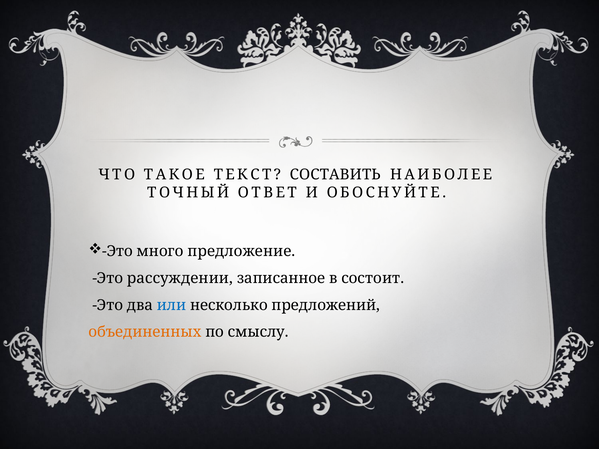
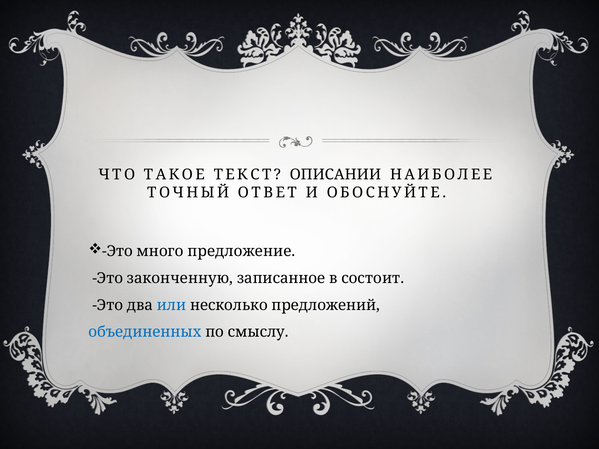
СОСТАВИТЬ: СОСТАВИТЬ -> ОПИСАНИИ
рассуждении: рассуждении -> законченную
объединенных colour: orange -> blue
